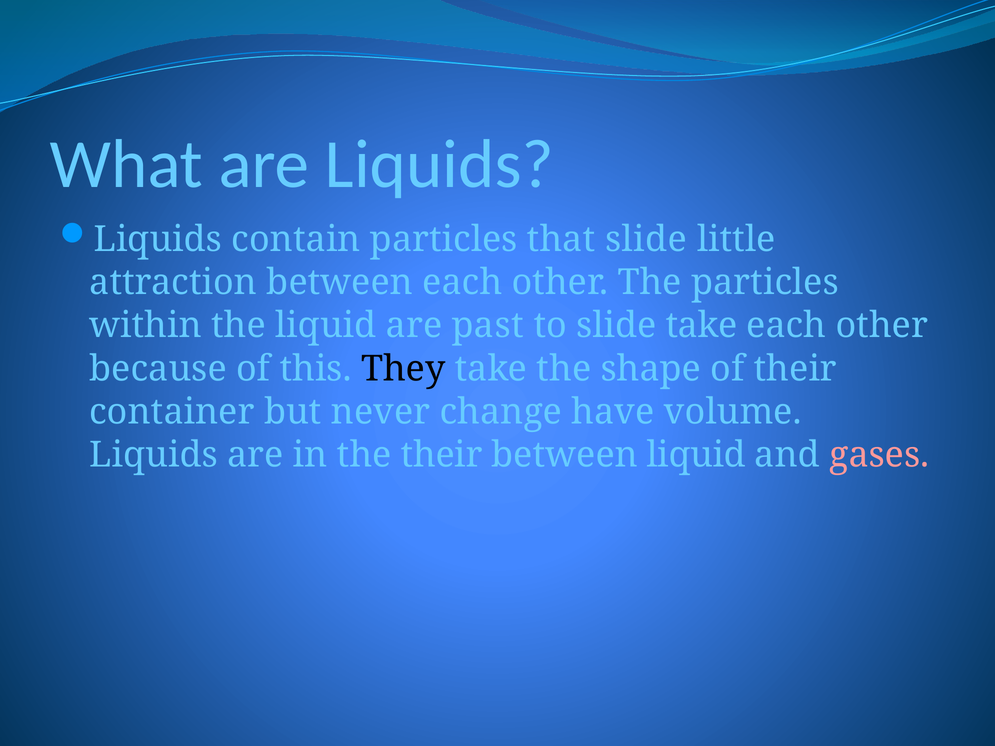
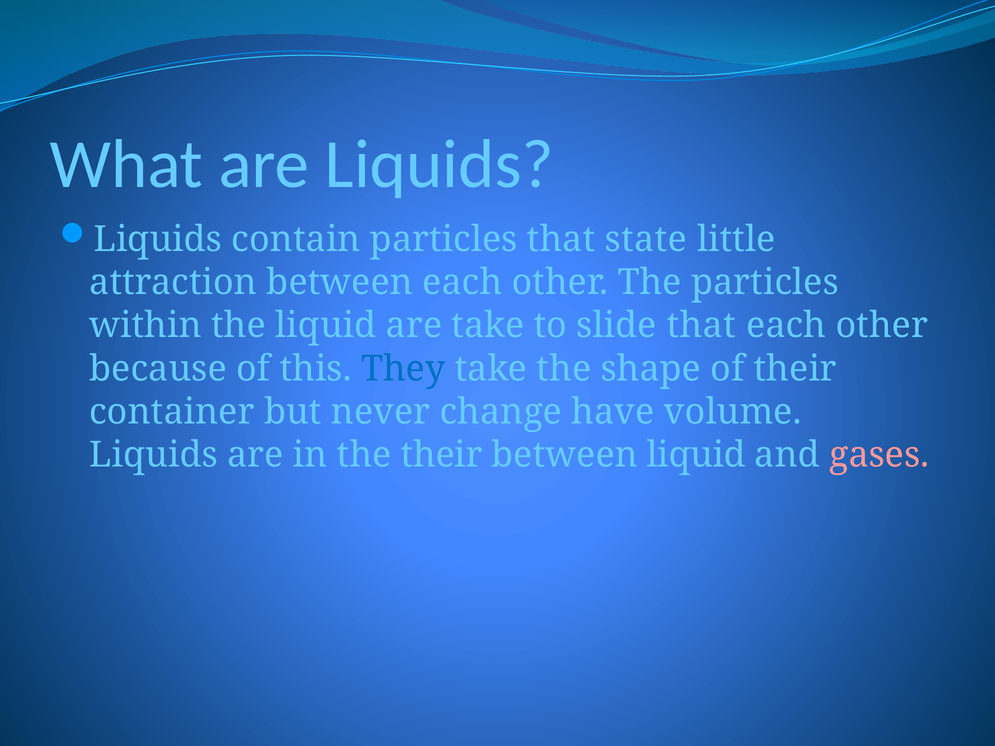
that slide: slide -> state
are past: past -> take
slide take: take -> that
They colour: black -> blue
